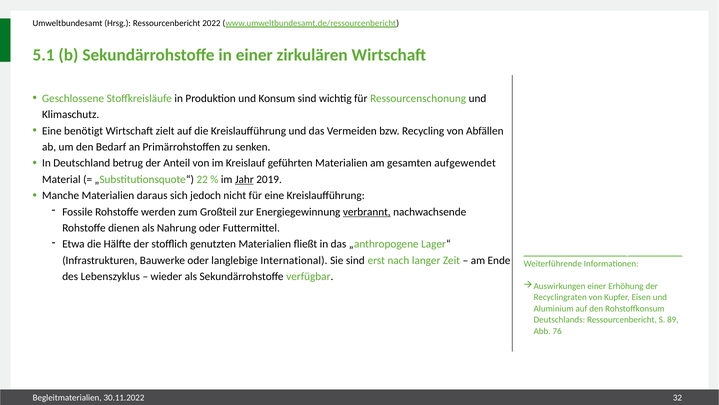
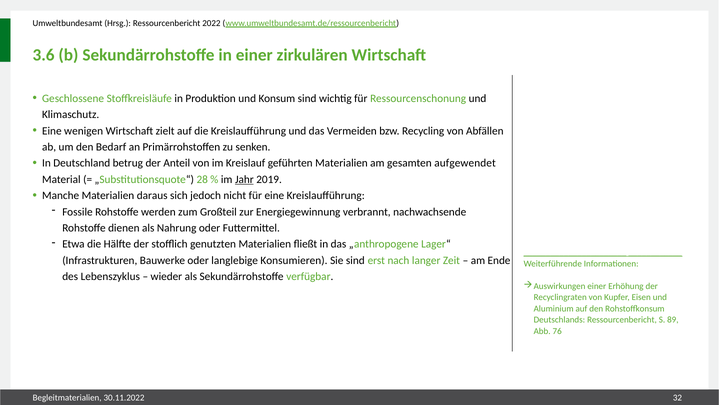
5.1: 5.1 -> 3.6
benötigt: benötigt -> wenigen
22: 22 -> 28
verbrannt underline: present -> none
International: International -> Konsumieren
